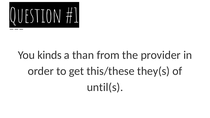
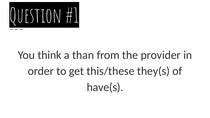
kinds: kinds -> think
until(s: until(s -> have(s
